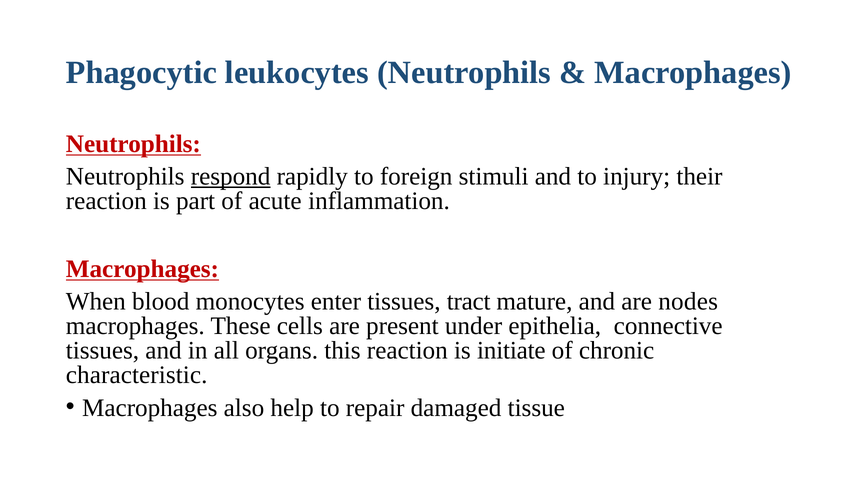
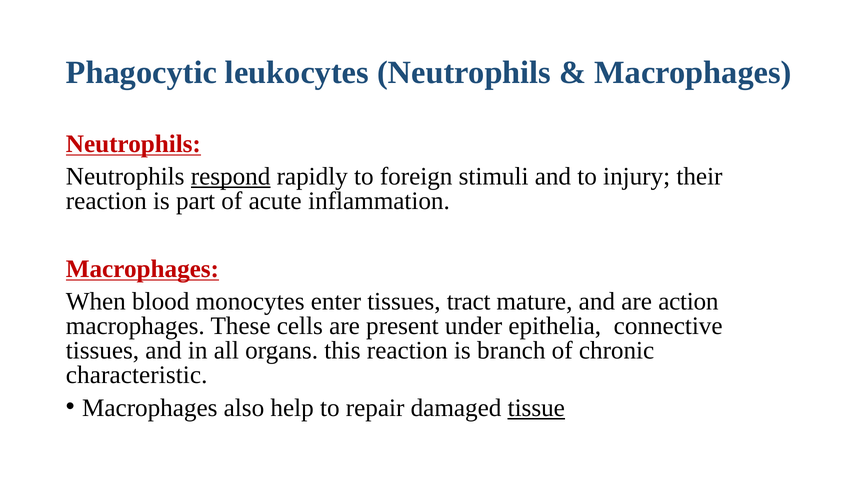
nodes: nodes -> action
initiate: initiate -> branch
tissue underline: none -> present
